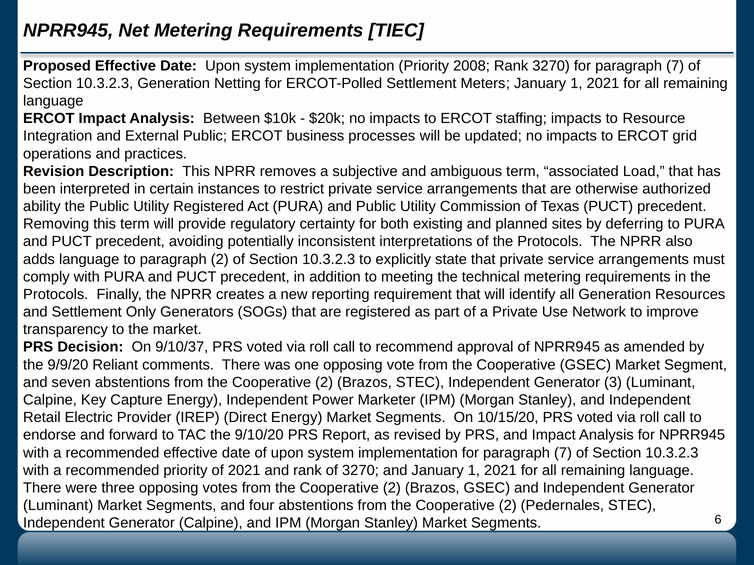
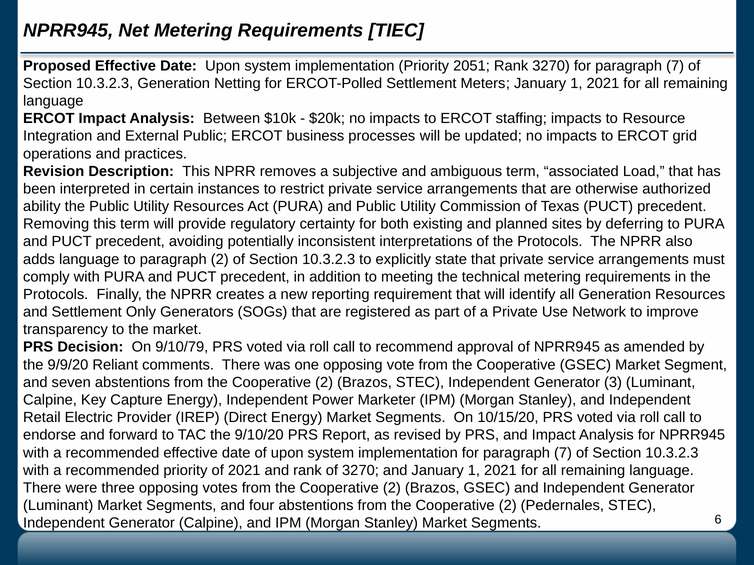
2008: 2008 -> 2051
Utility Registered: Registered -> Resources
9/10/37: 9/10/37 -> 9/10/79
